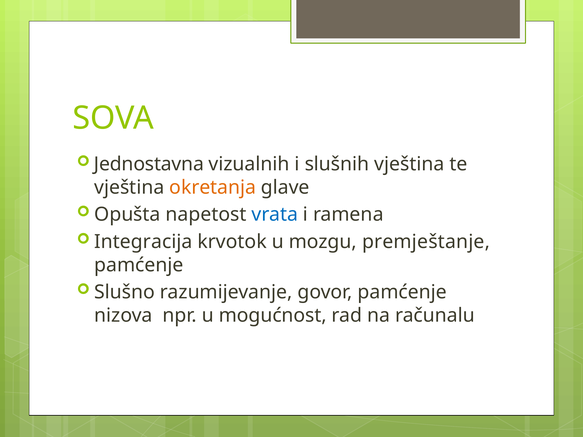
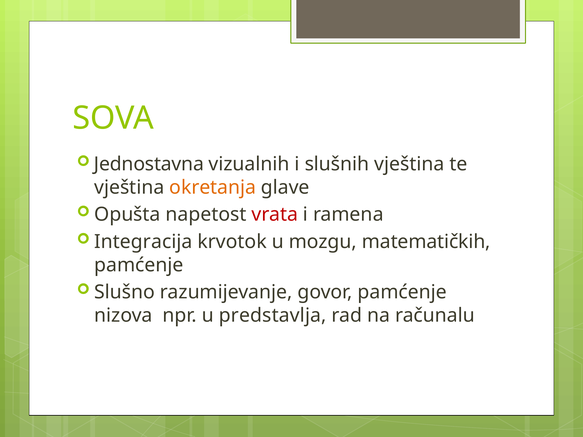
vrata colour: blue -> red
premještanje: premještanje -> matematičkih
mogućnost: mogućnost -> predstavlja
